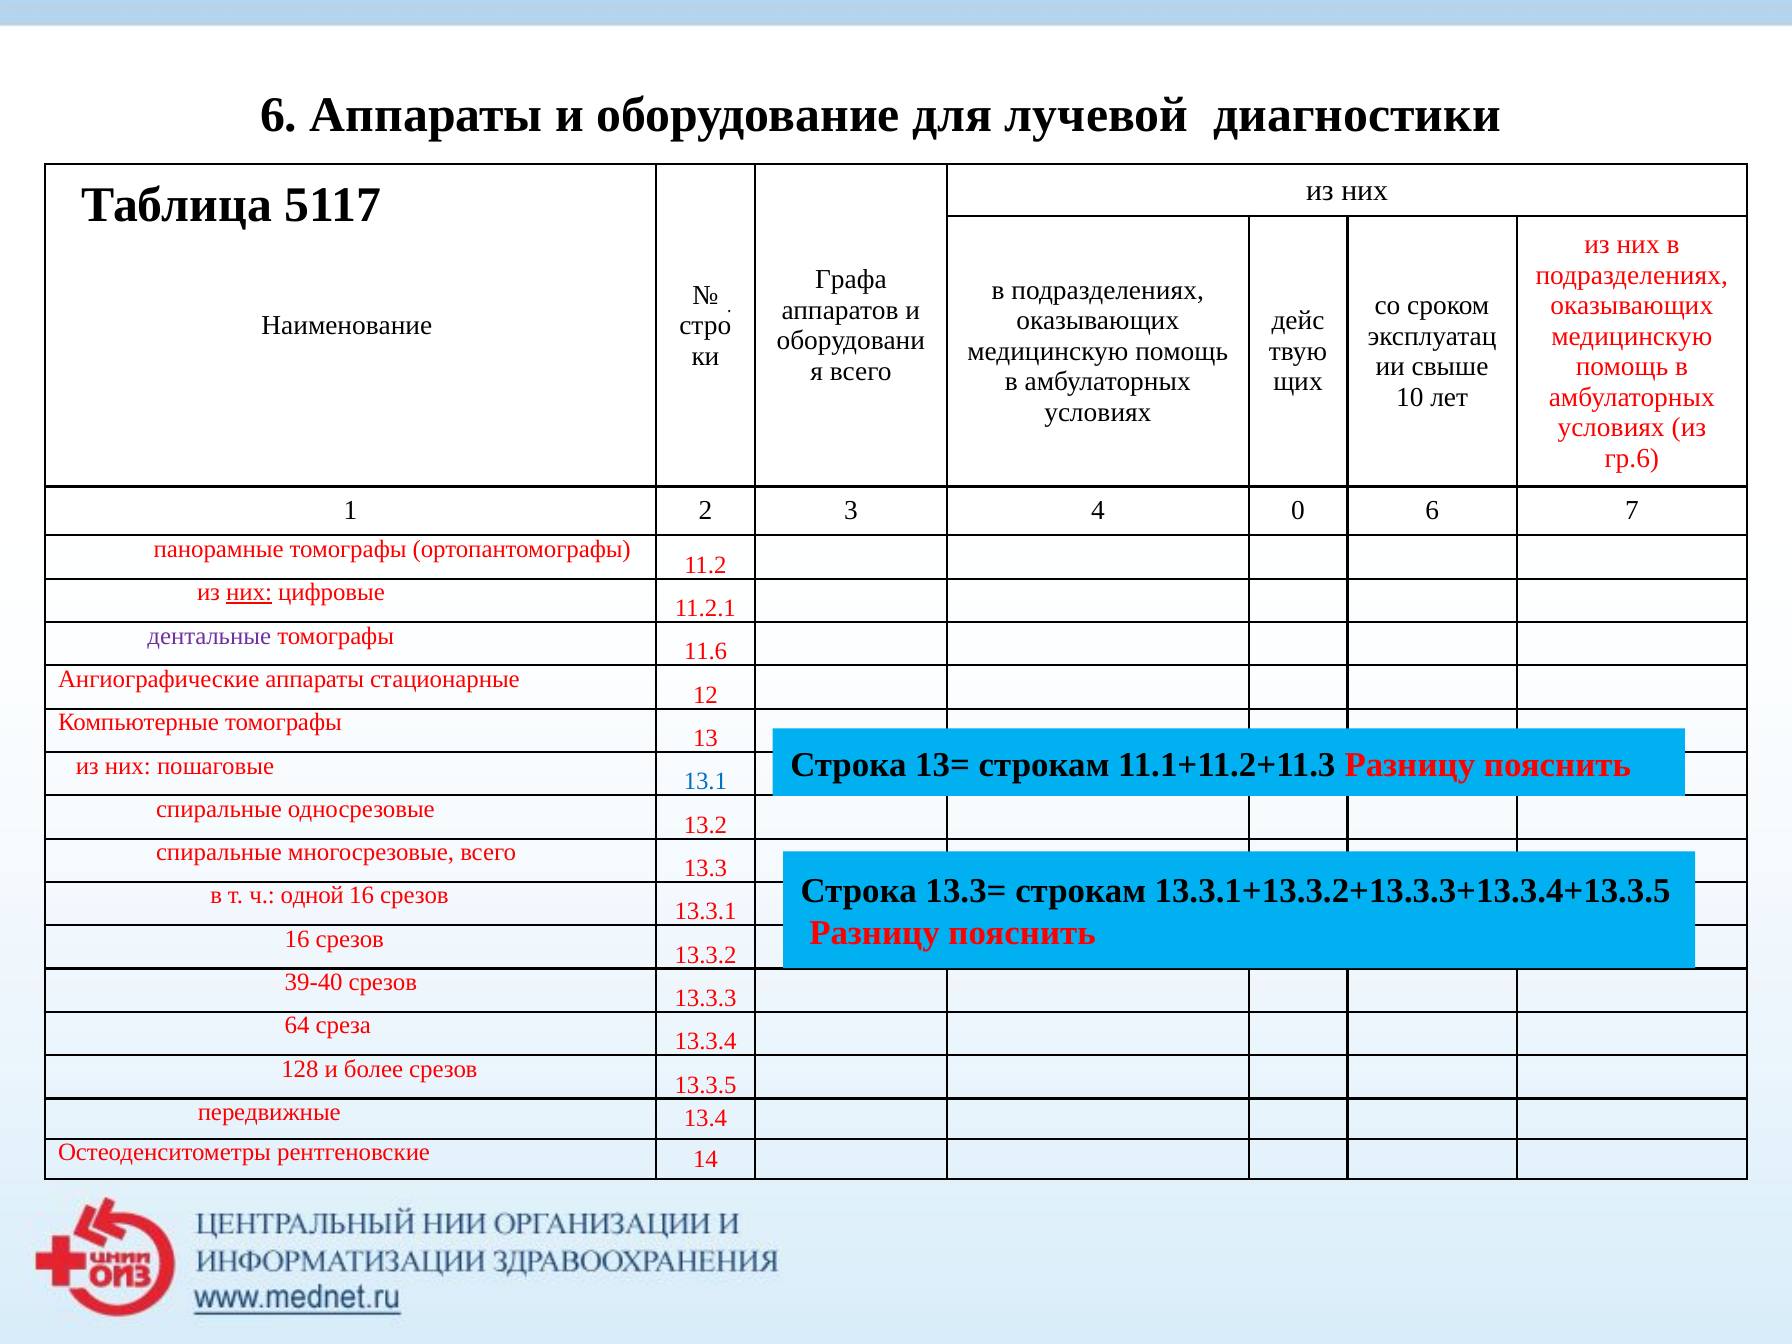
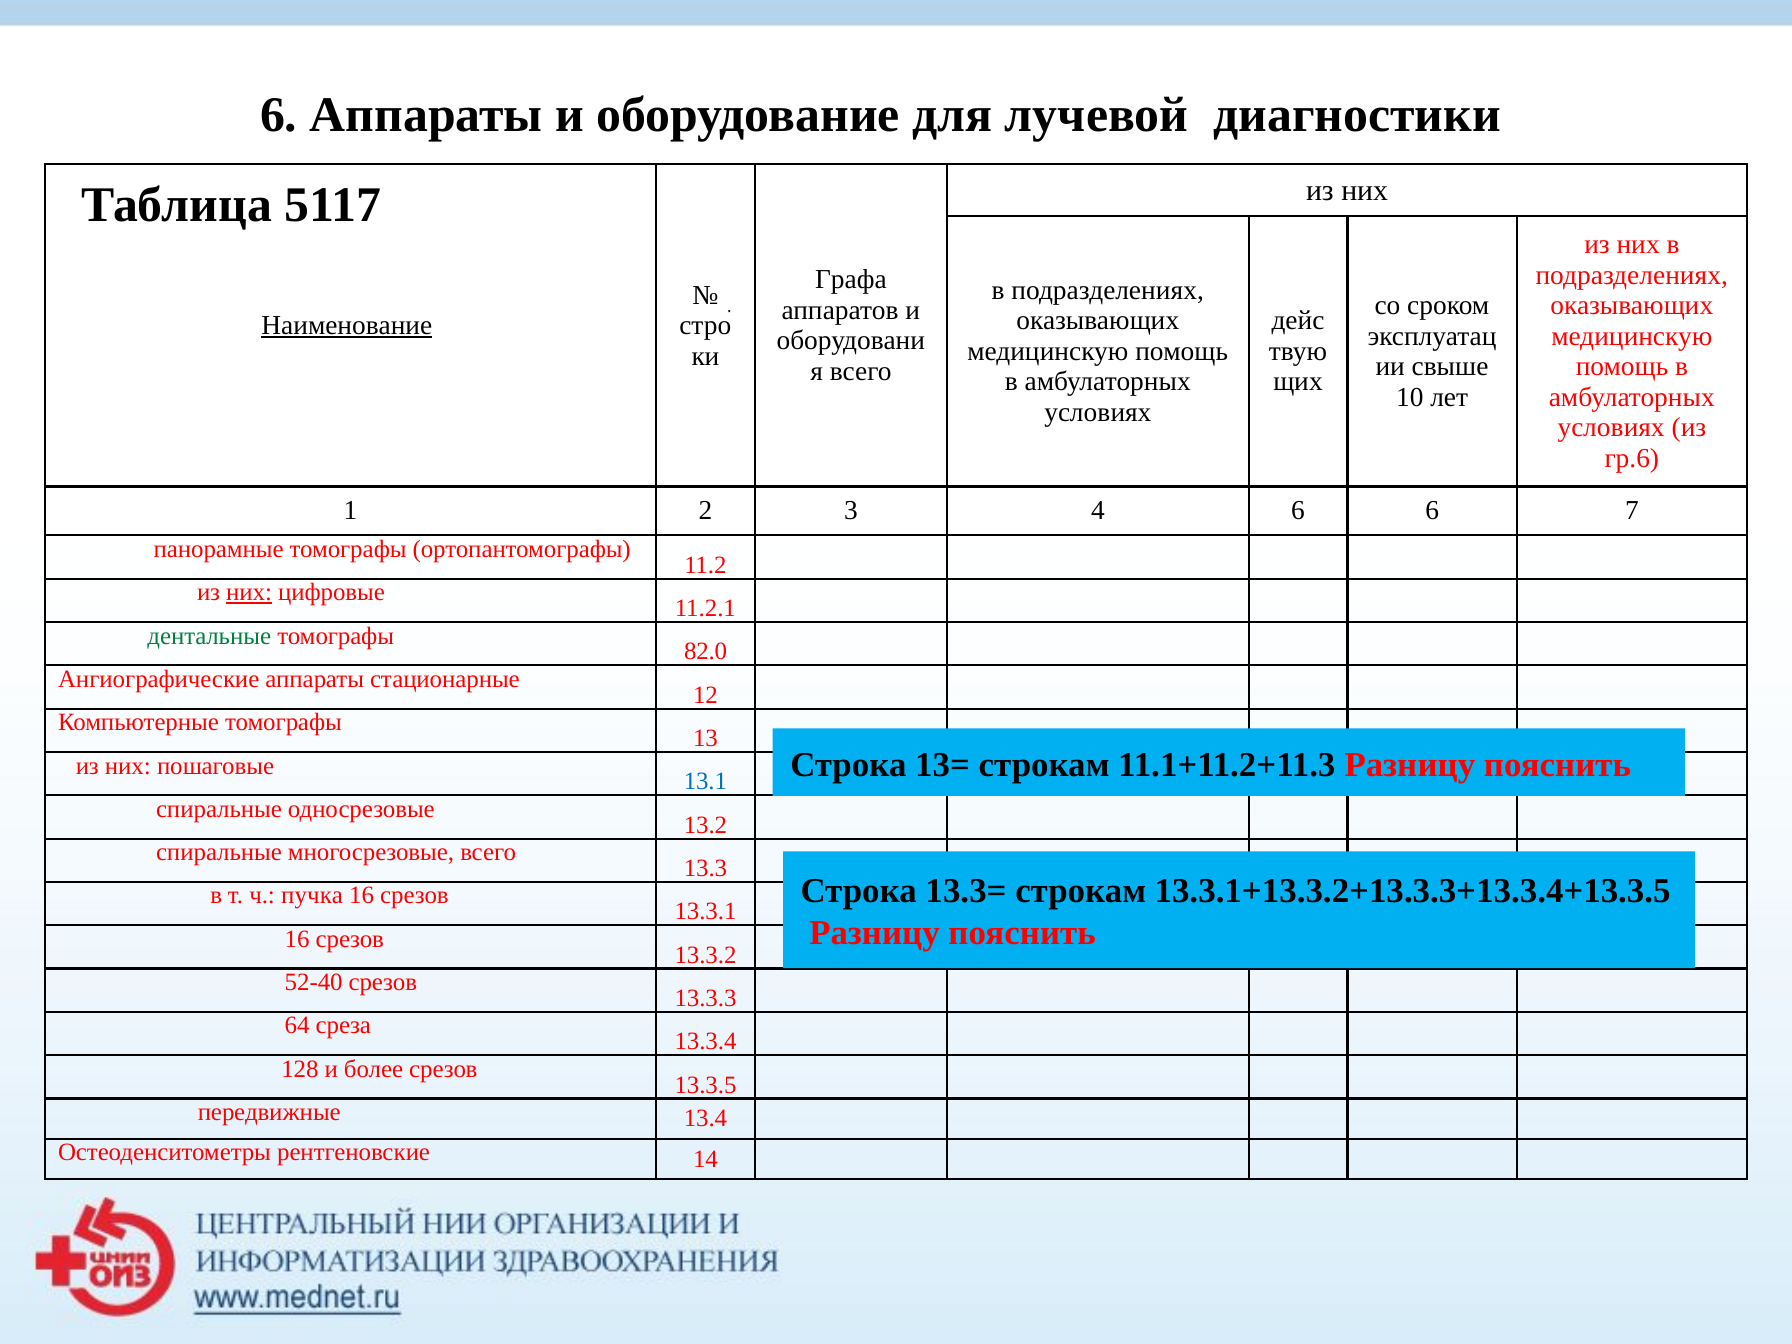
Наименование underline: none -> present
4 0: 0 -> 6
дентальные colour: purple -> green
11.6: 11.6 -> 82.0
одной: одной -> пучка
39-40: 39-40 -> 52-40
